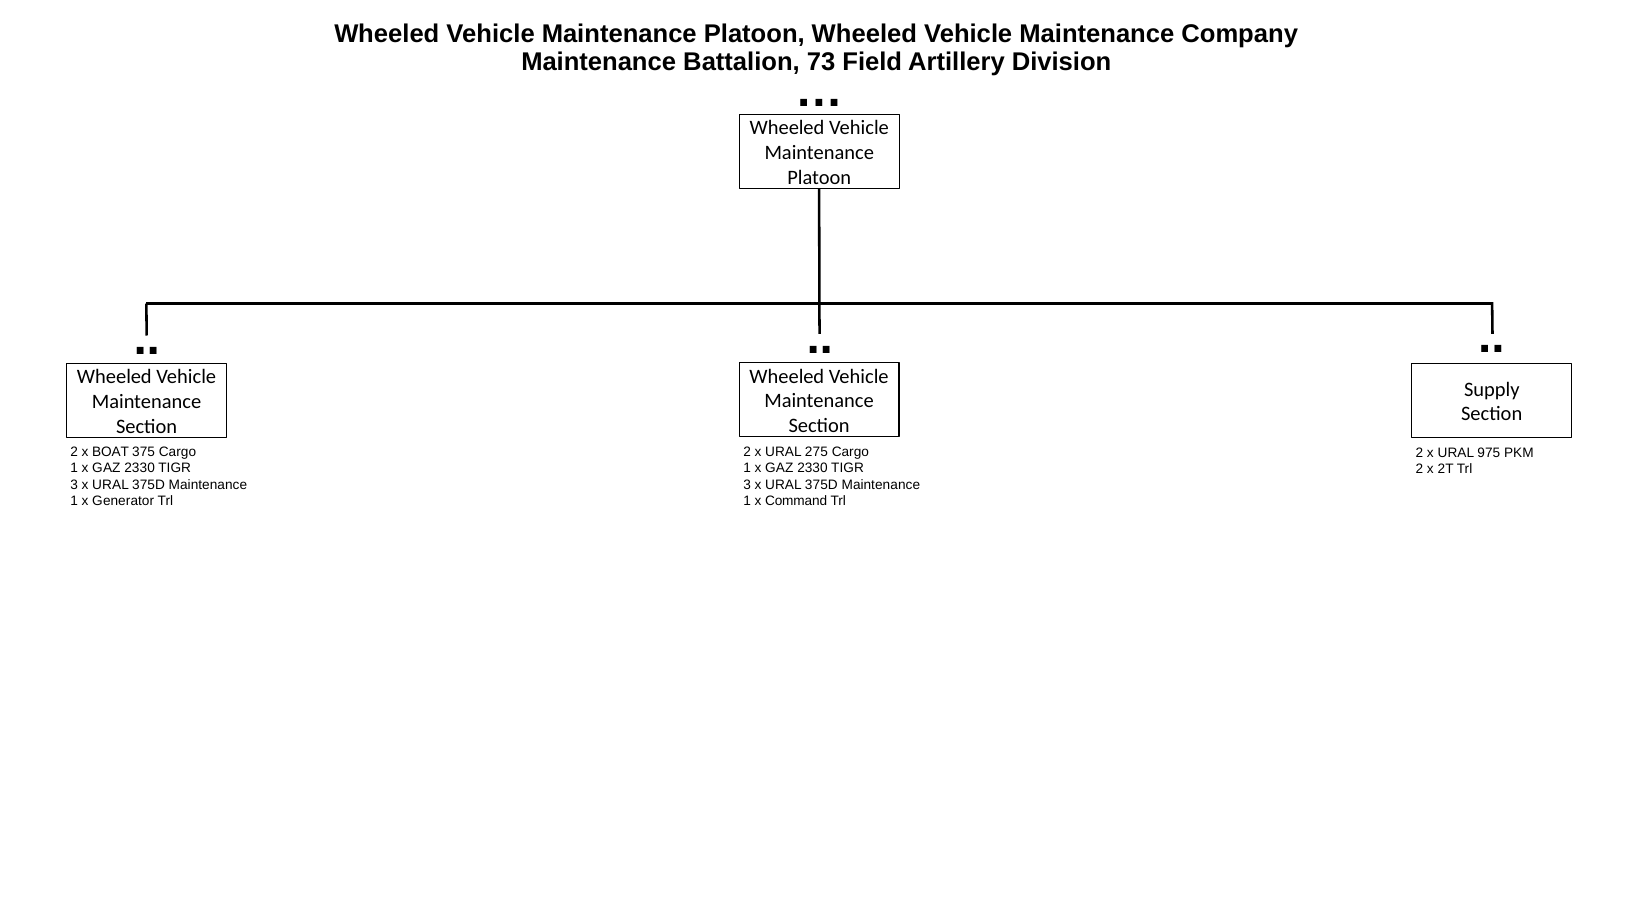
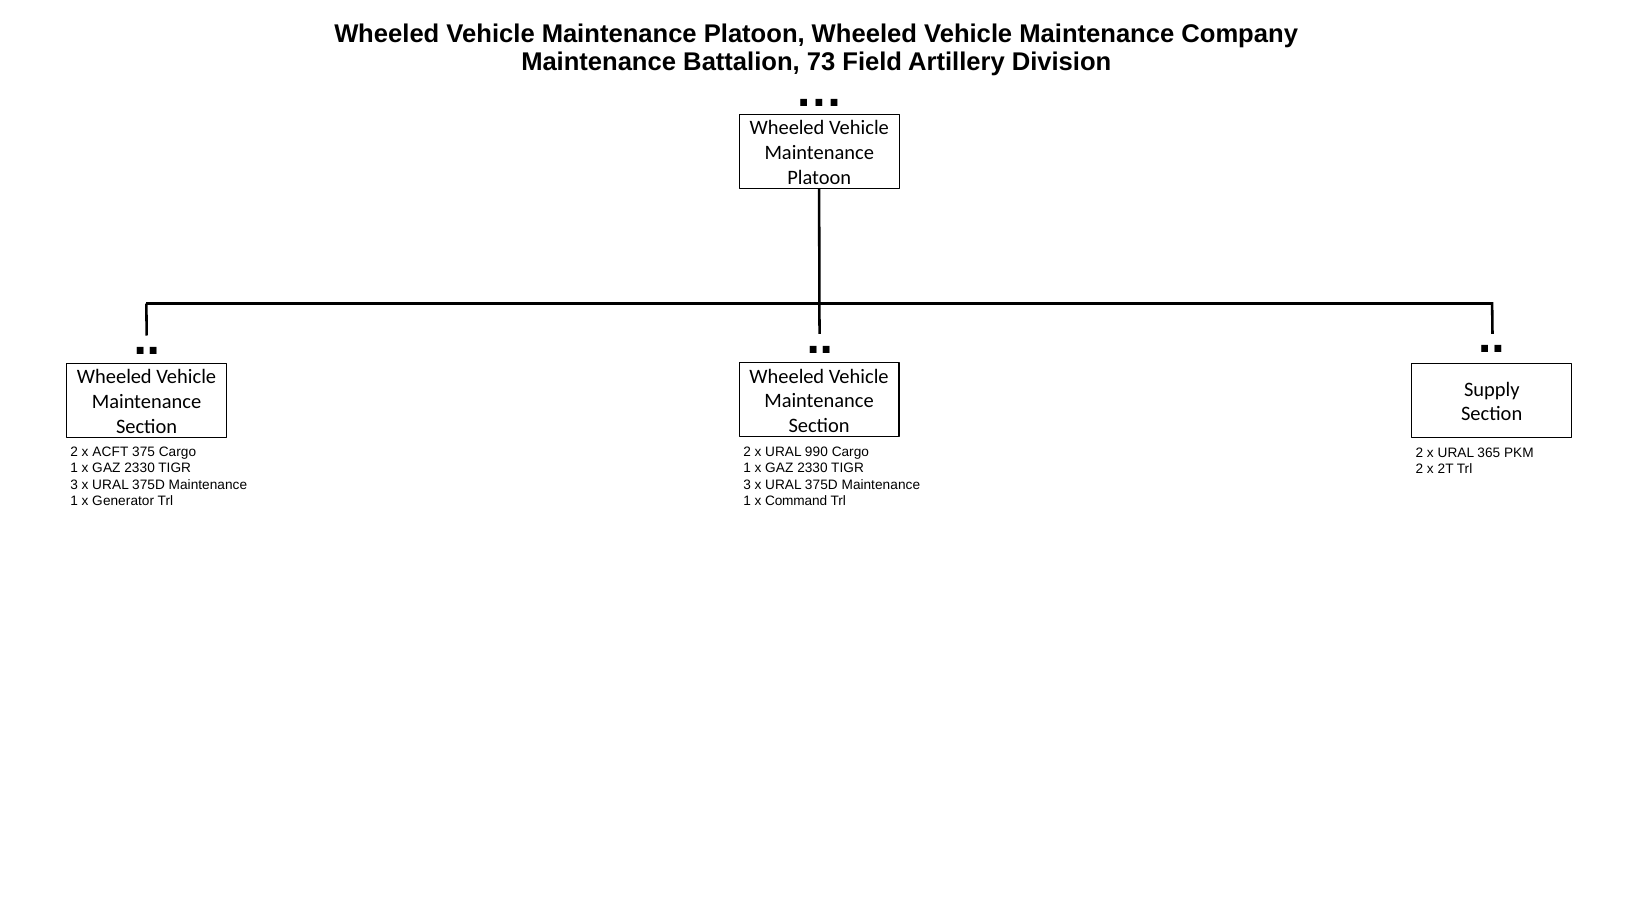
275: 275 -> 990
BOAT: BOAT -> ACFT
975: 975 -> 365
